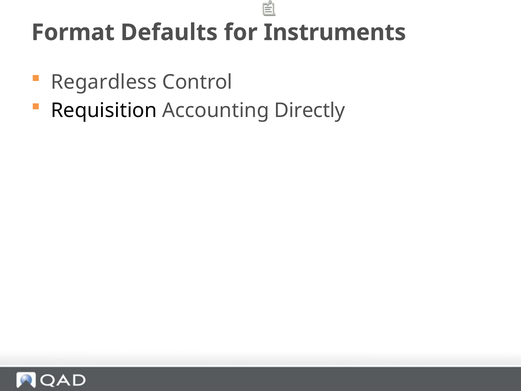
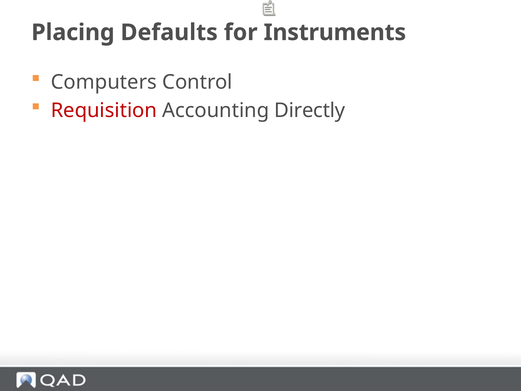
Format: Format -> Placing
Regardless: Regardless -> Computers
Requisition colour: black -> red
